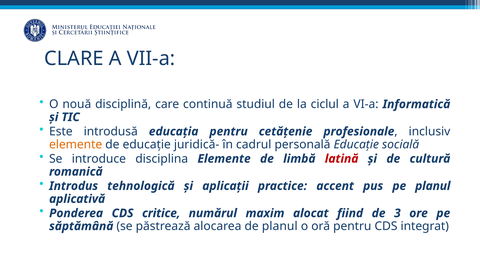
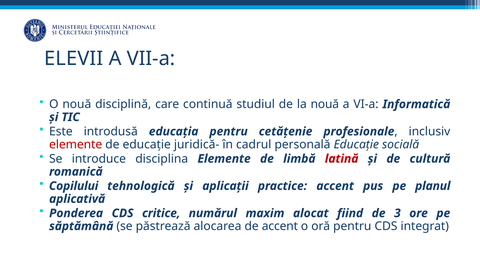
CLARE: CLARE -> ELEVII
la ciclul: ciclul -> nouă
elemente at (76, 144) colour: orange -> red
Introdus: Introdus -> Copilului
de planul: planul -> accent
